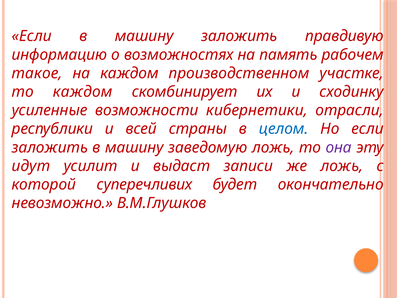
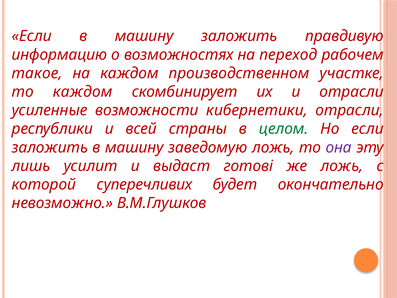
память: память -> переход
и сходинку: сходинку -> отрасли
целом colour: blue -> green
идут: идут -> лишь
записи: записи -> готові
